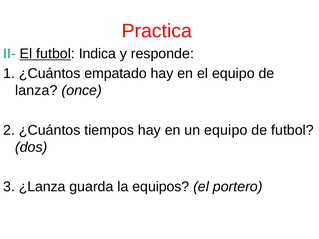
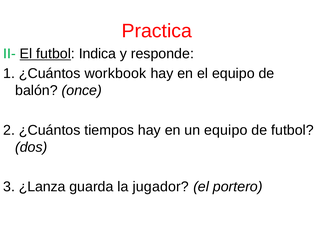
empatado: empatado -> workbook
lanza: lanza -> balón
equipos: equipos -> jugador
